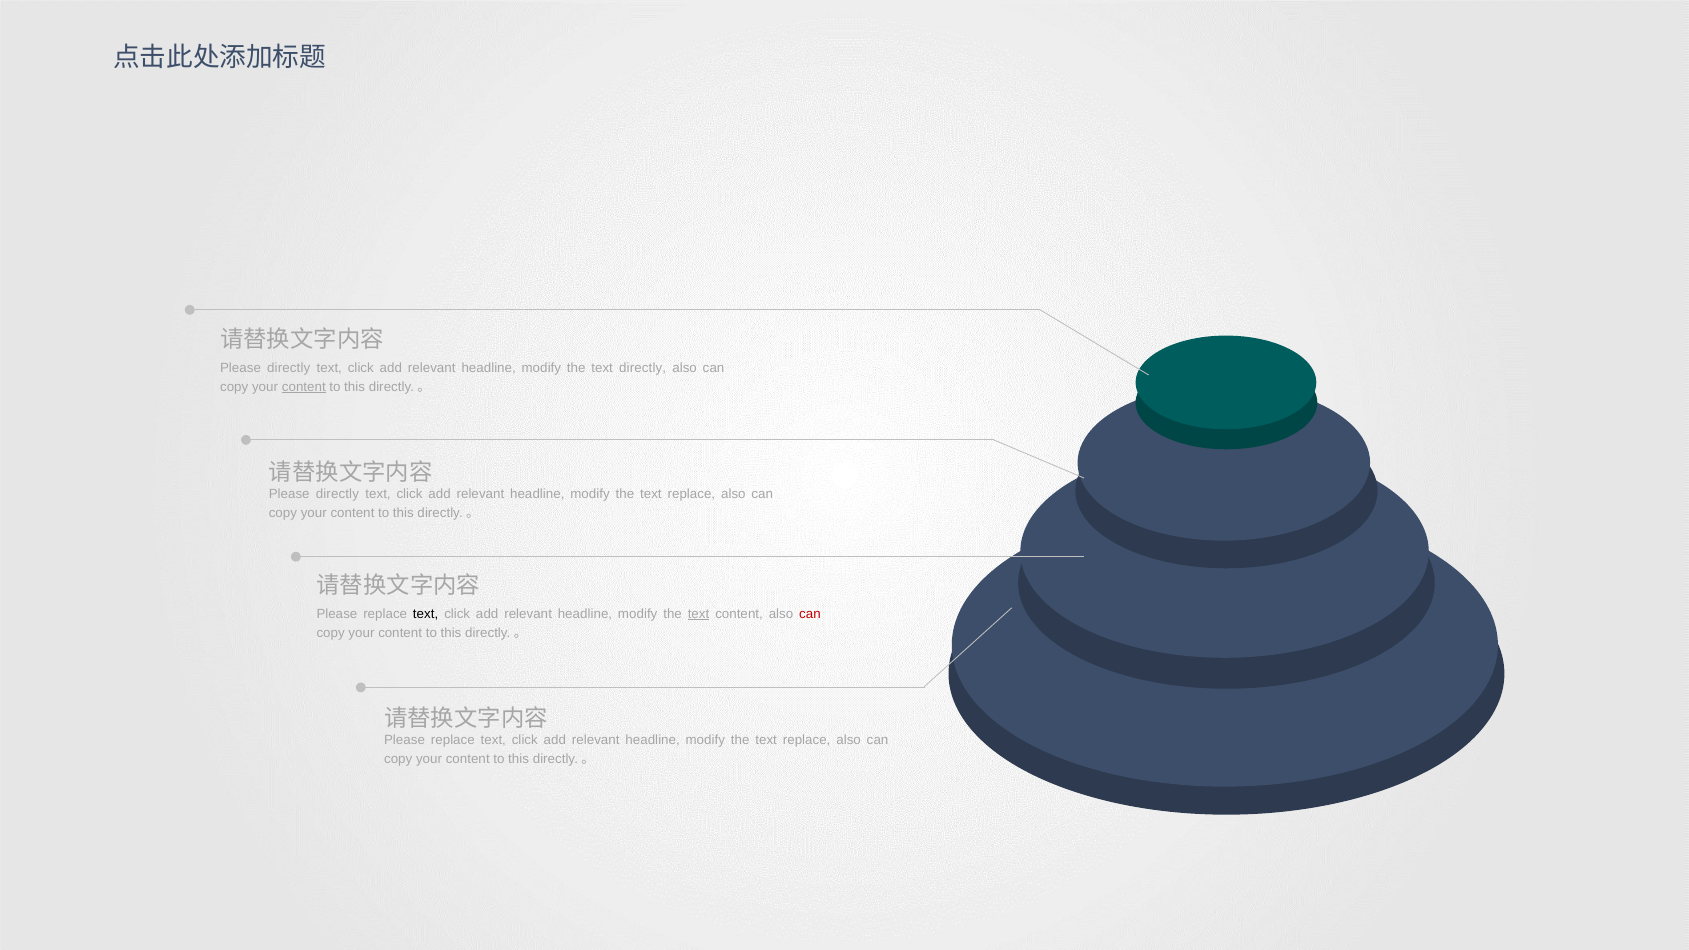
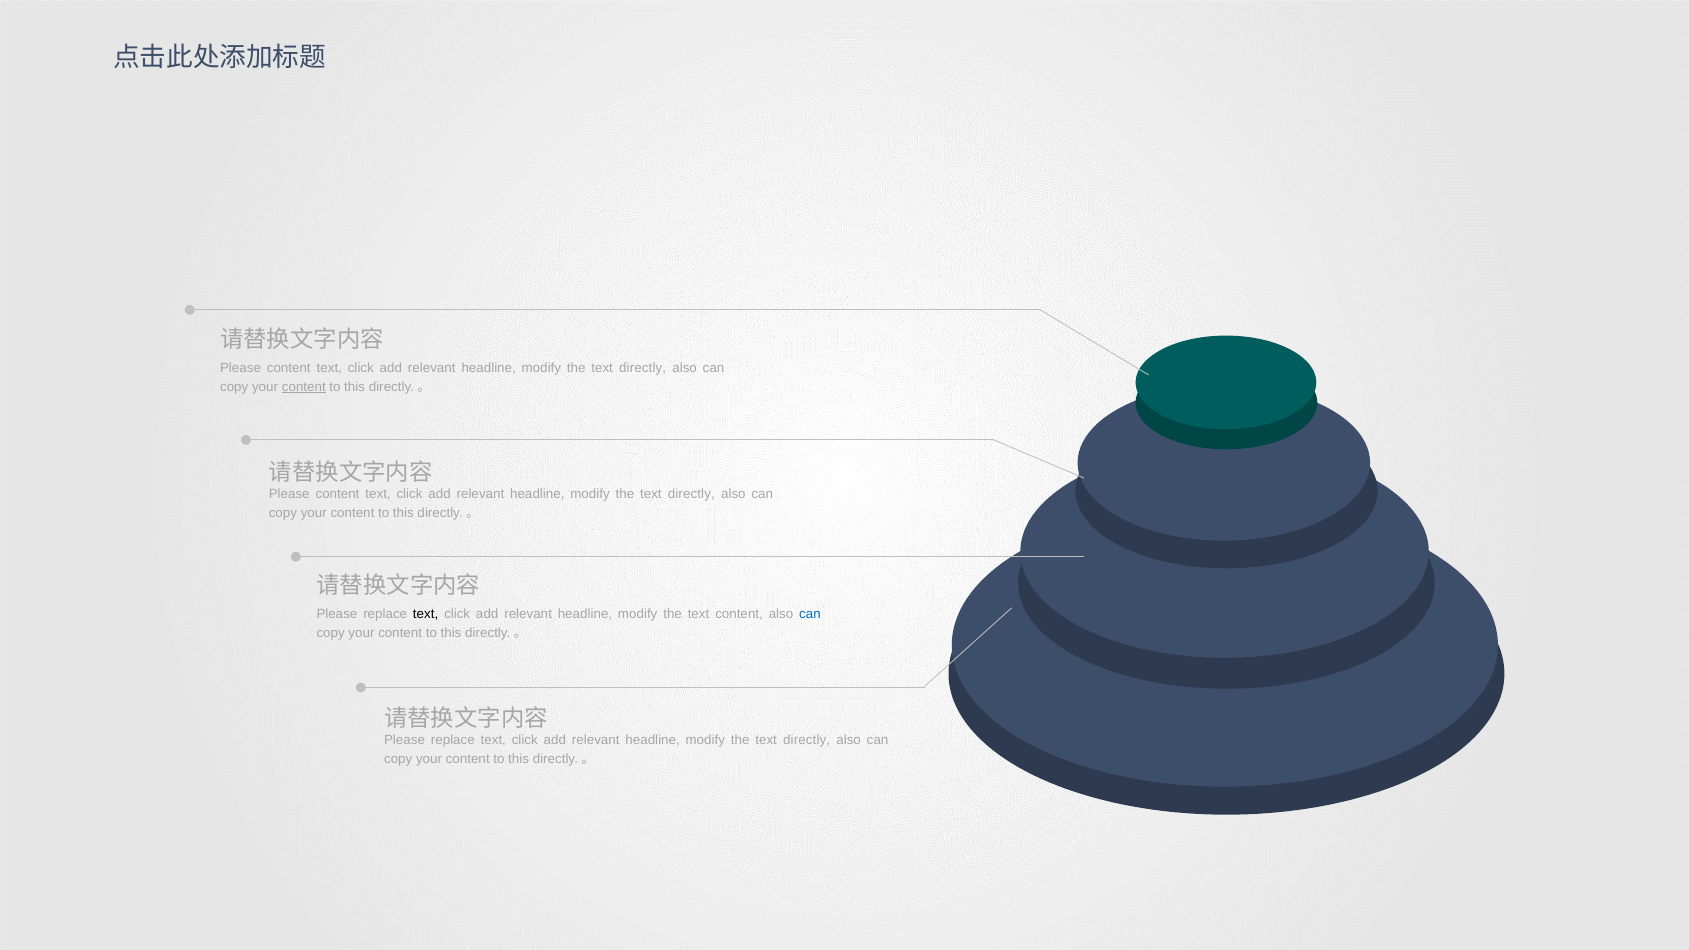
directly at (289, 368): directly -> content
directly at (337, 494): directly -> content
replace at (691, 494): replace -> directly
text at (699, 614) underline: present -> none
can at (810, 614) colour: red -> blue
replace at (807, 740): replace -> directly
